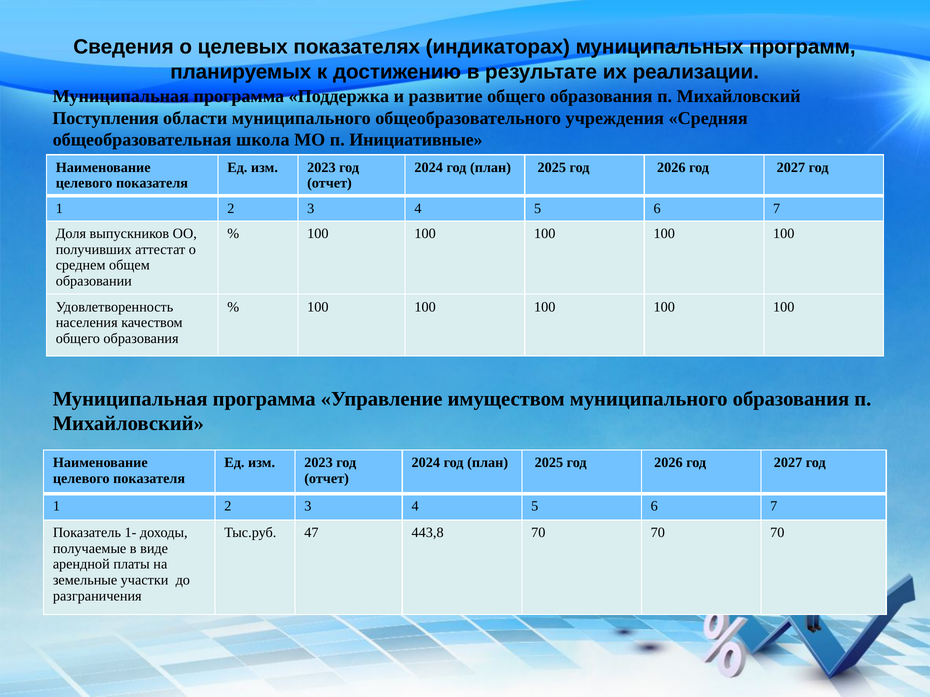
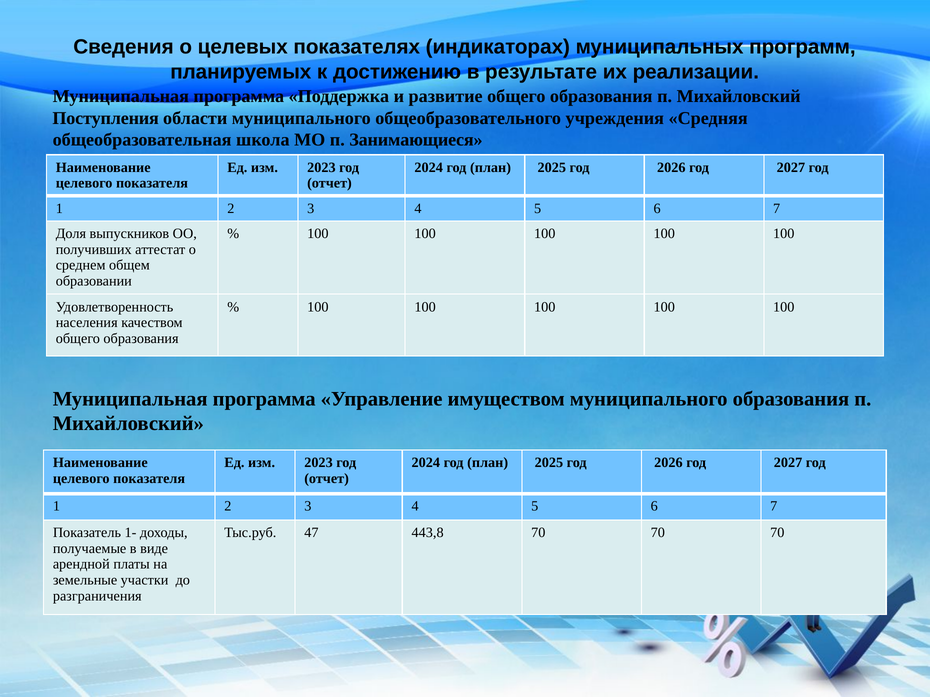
Инициативные: Инициативные -> Занимающиеся
